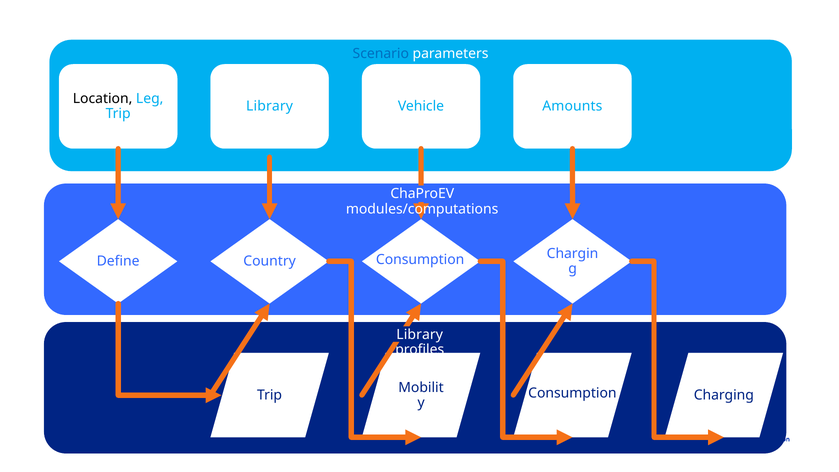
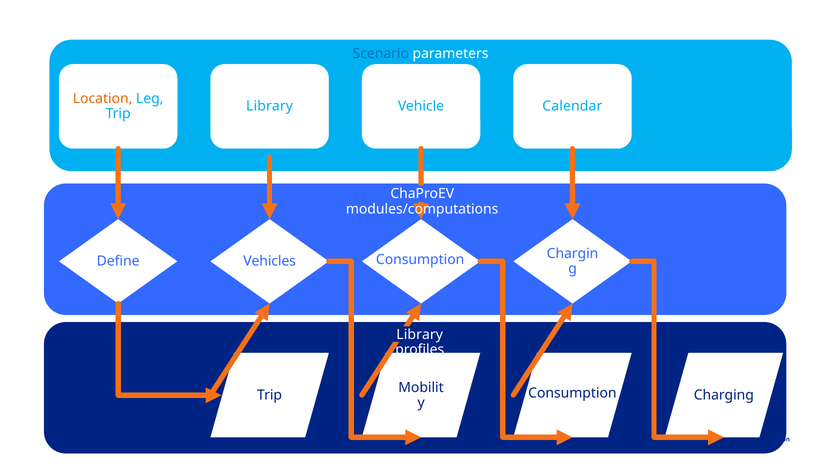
Location colour: black -> orange
Amounts: Amounts -> Calendar
Country: Country -> Vehicles
